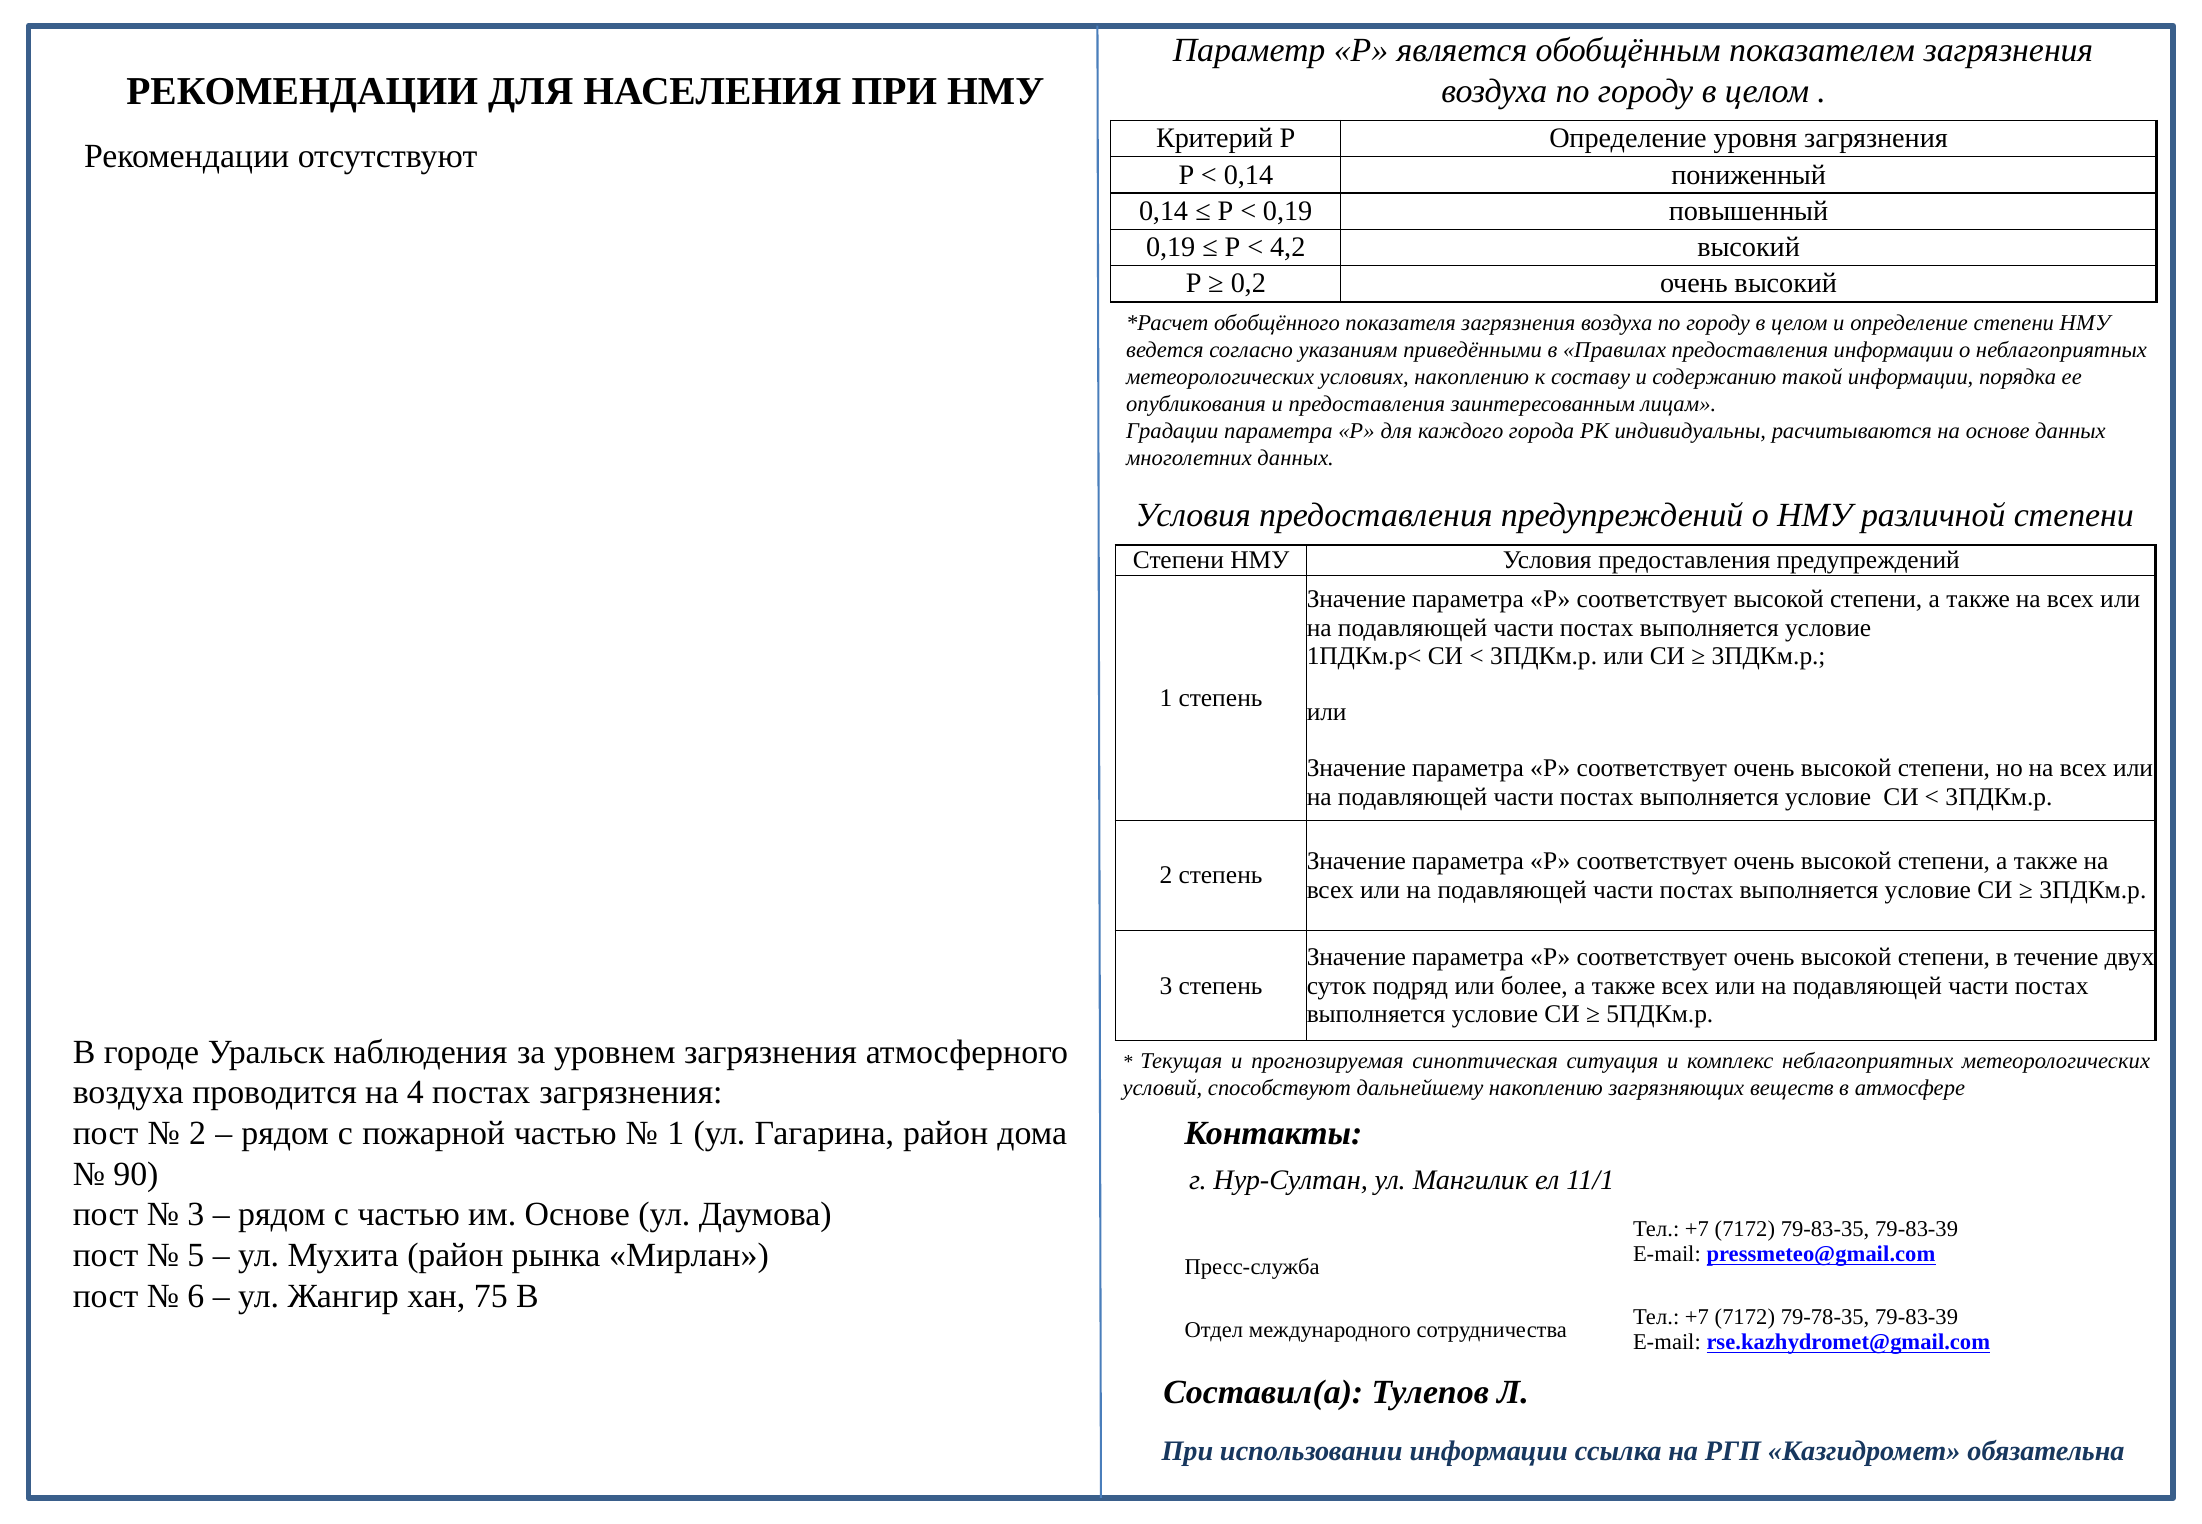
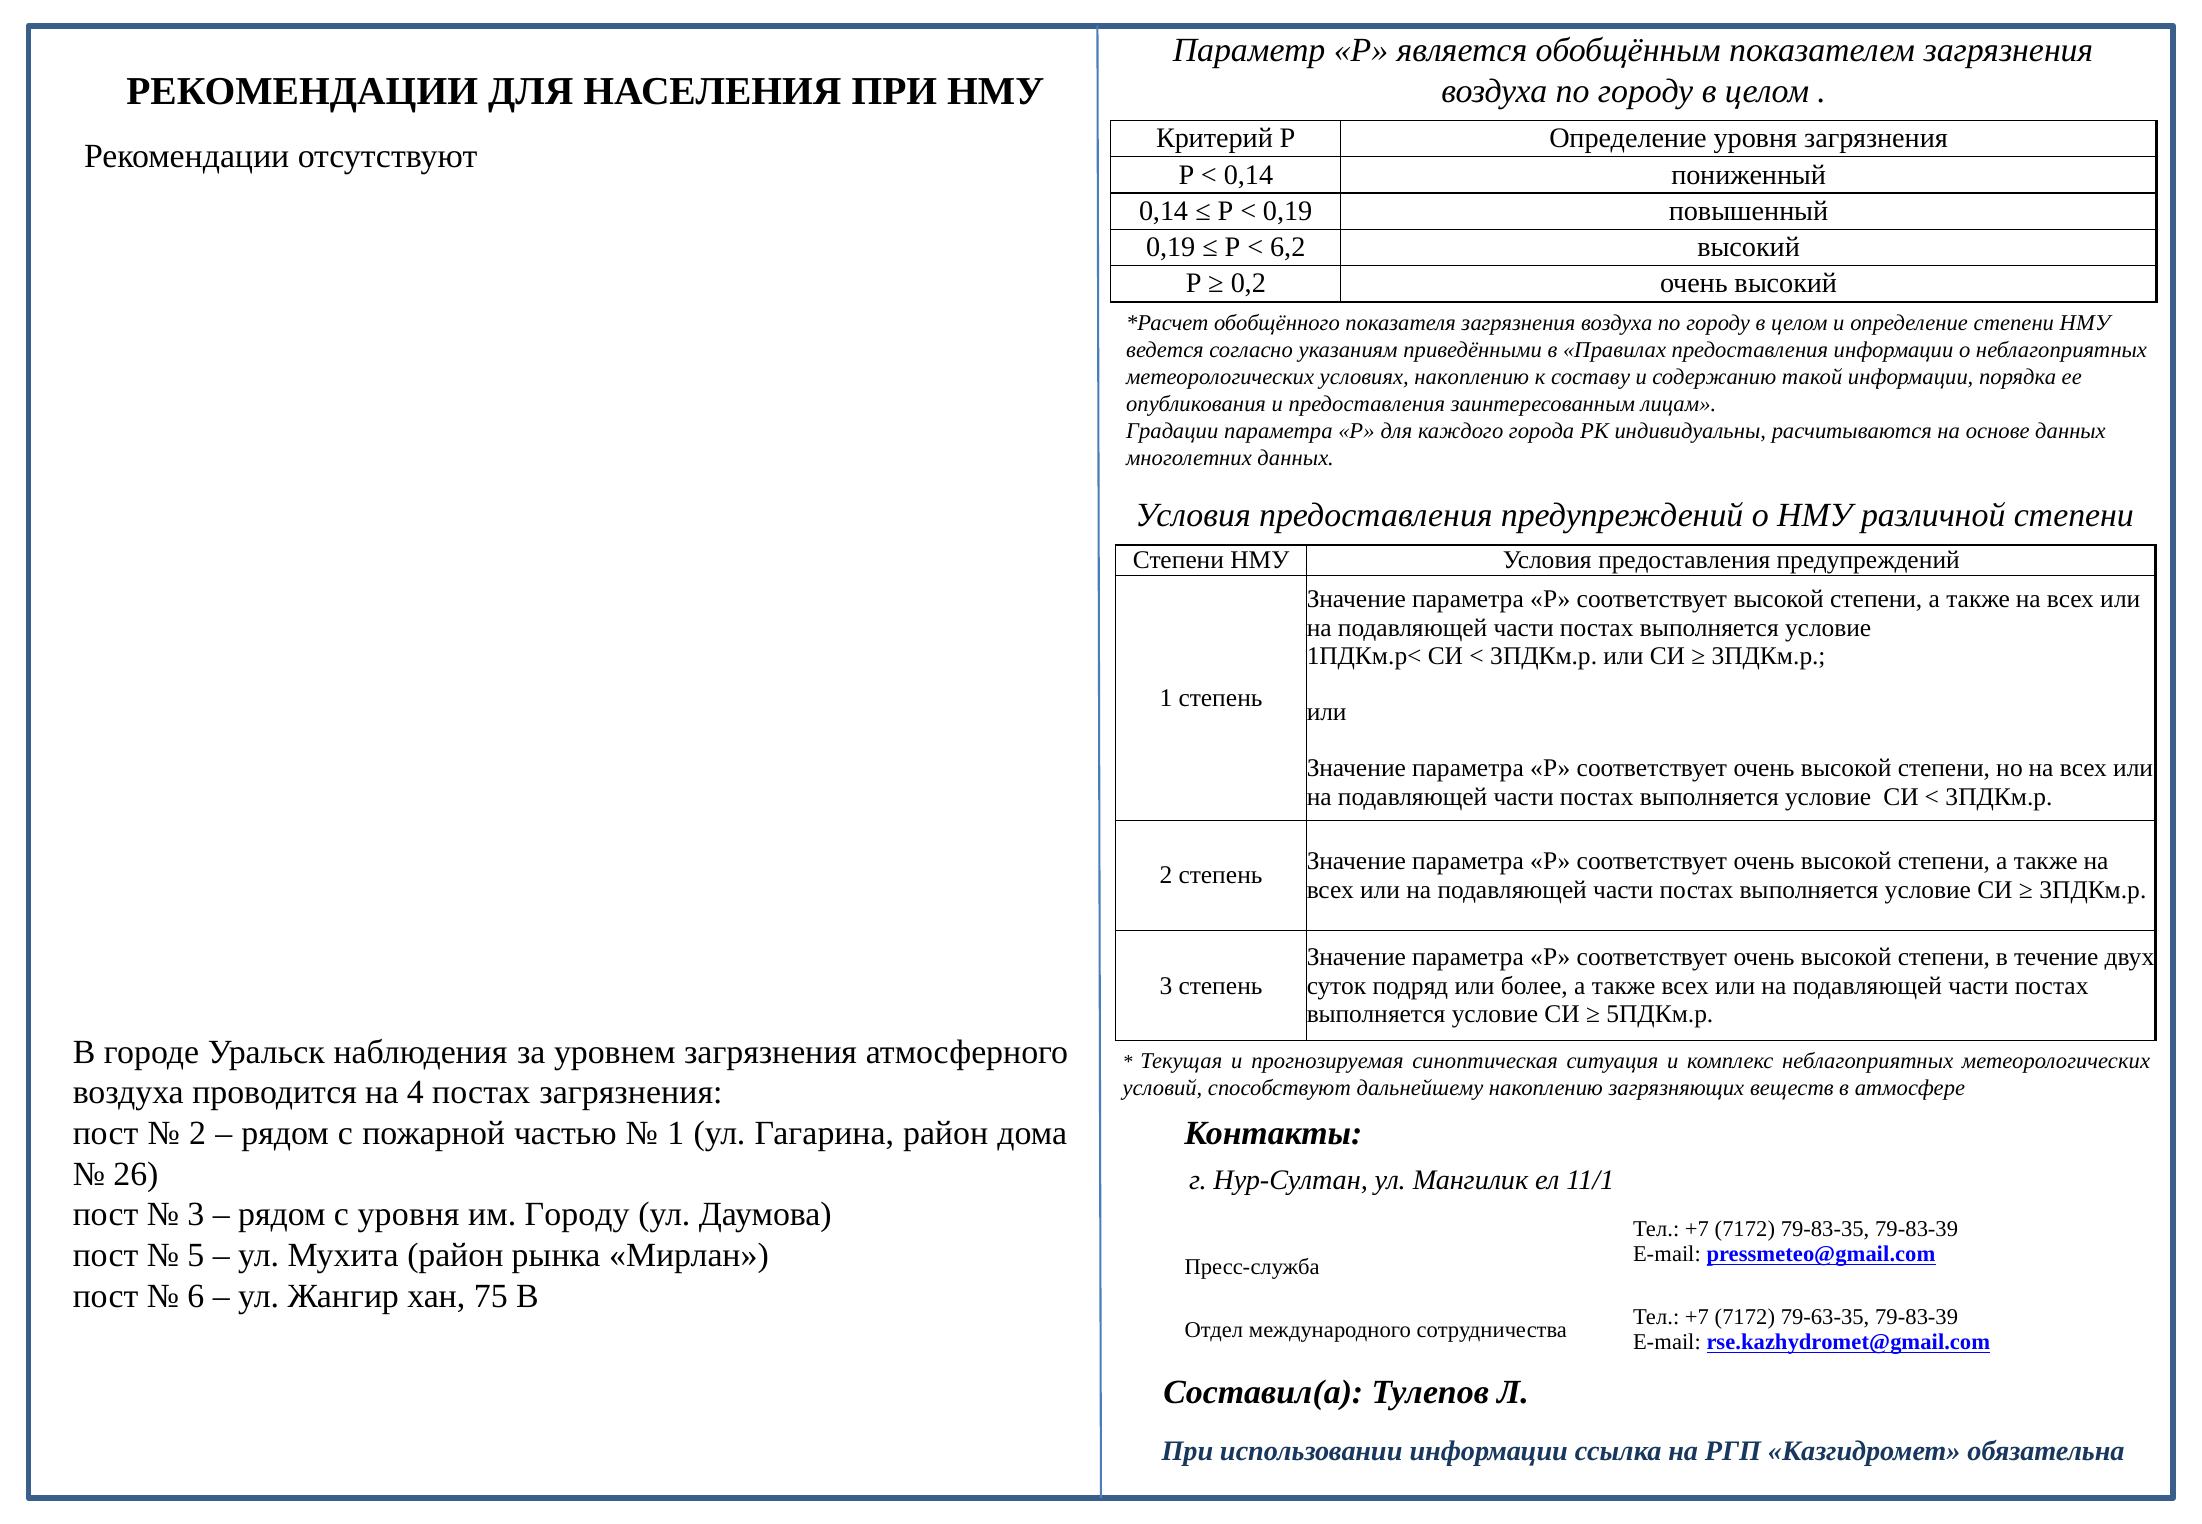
4,2: 4,2 -> 6,2
90: 90 -> 26
с частью: частью -> уровня
им Основе: Основе -> Городу
79-78-35: 79-78-35 -> 79-63-35
